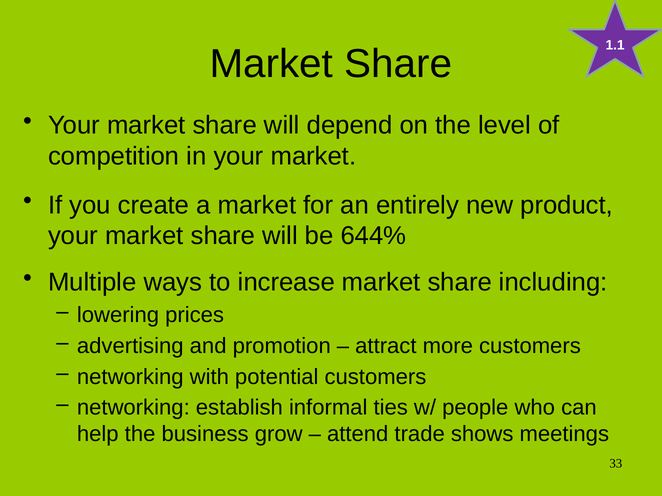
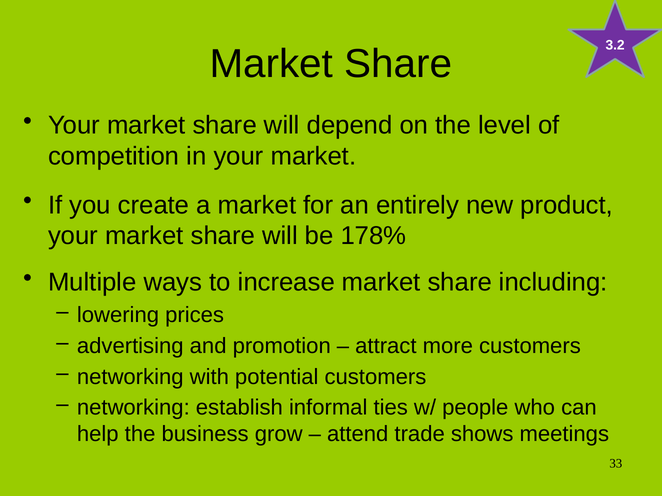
1.1: 1.1 -> 3.2
644%: 644% -> 178%
